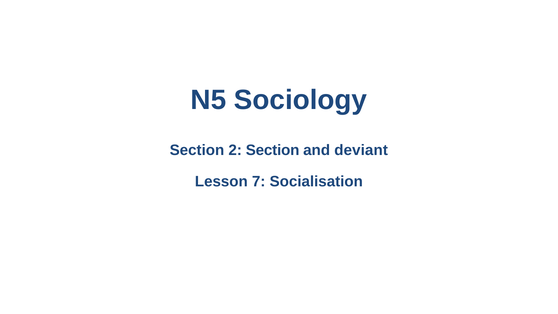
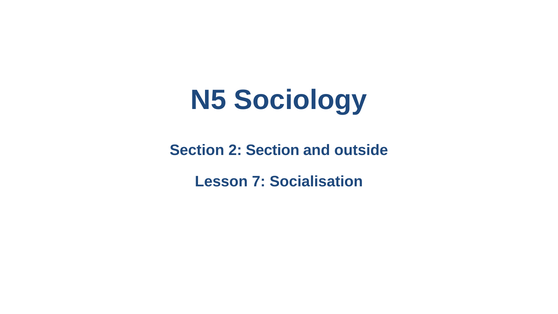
deviant: deviant -> outside
